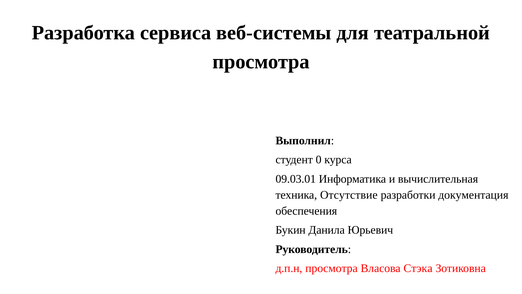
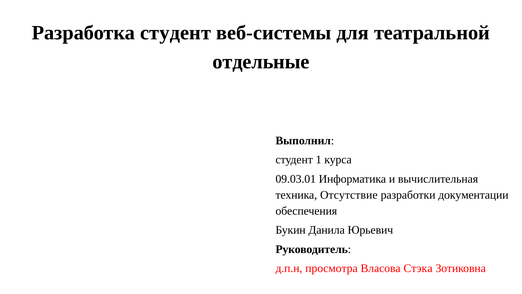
Разработка сервиса: сервиса -> студент
просмотра at (261, 62): просмотра -> отдельные
0: 0 -> 1
документация: документация -> документации
